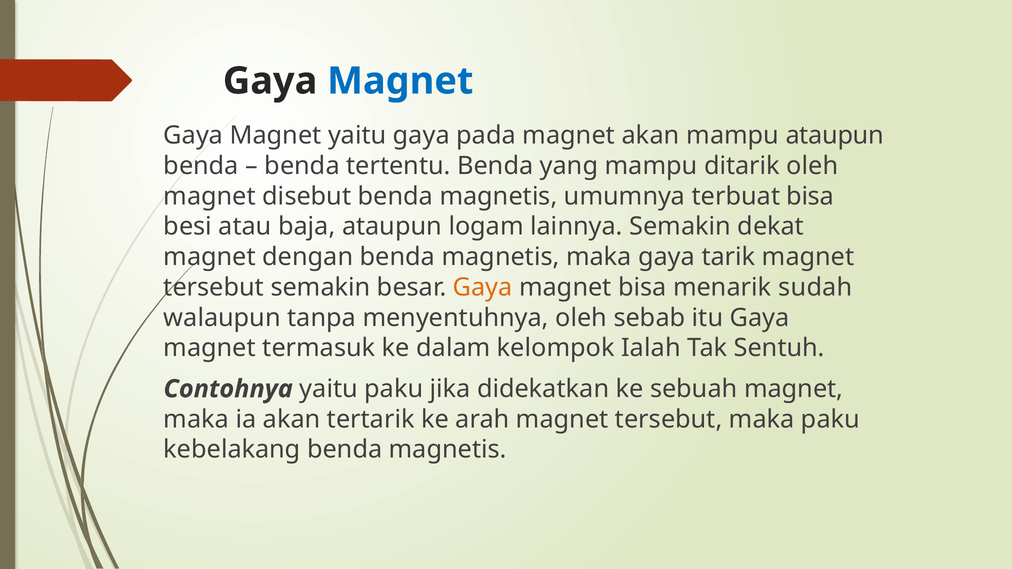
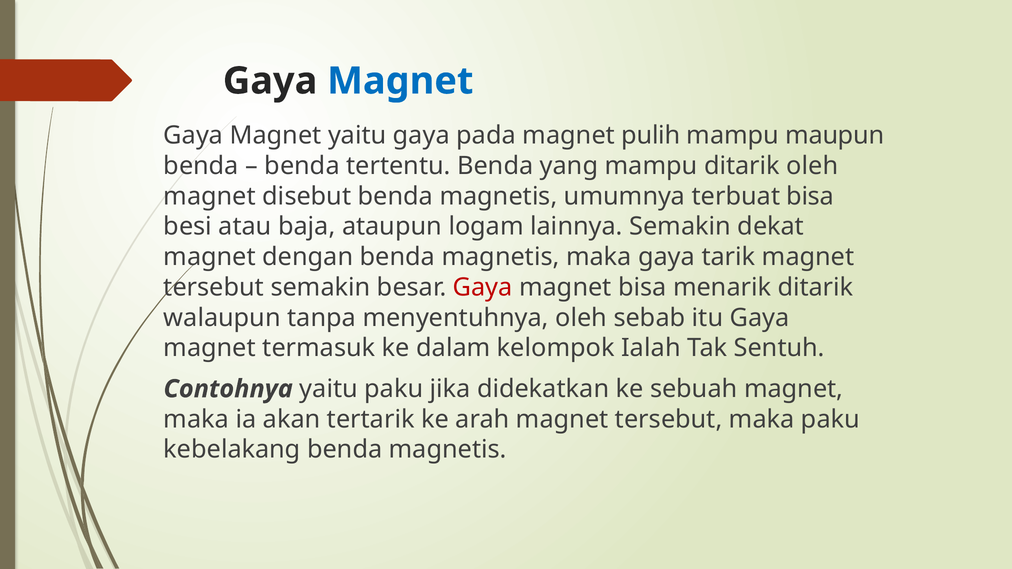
magnet akan: akan -> pulih
mampu ataupun: ataupun -> maupun
Gaya at (483, 287) colour: orange -> red
menarik sudah: sudah -> ditarik
